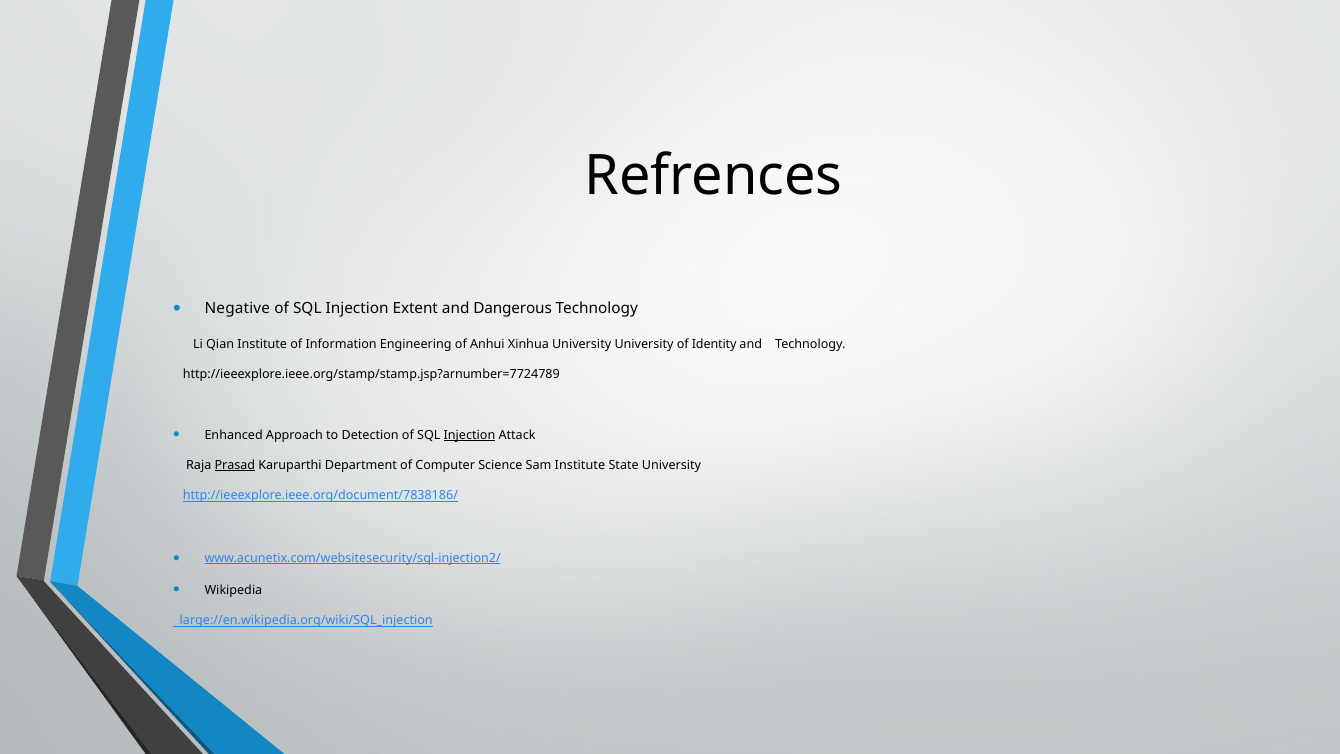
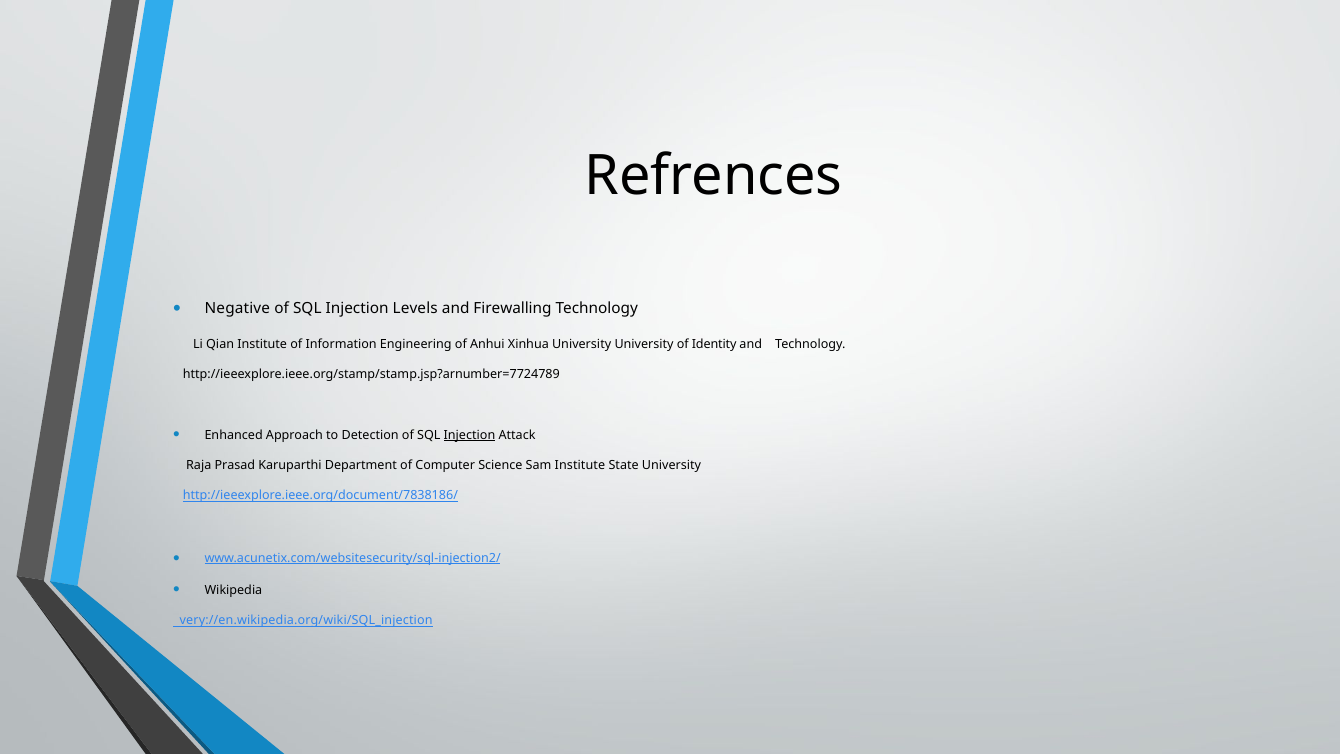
Extent: Extent -> Levels
Dangerous: Dangerous -> Firewalling
Prasad underline: present -> none
large://en.wikipedia.org/wiki/SQL_injection: large://en.wikipedia.org/wiki/SQL_injection -> very://en.wikipedia.org/wiki/SQL_injection
